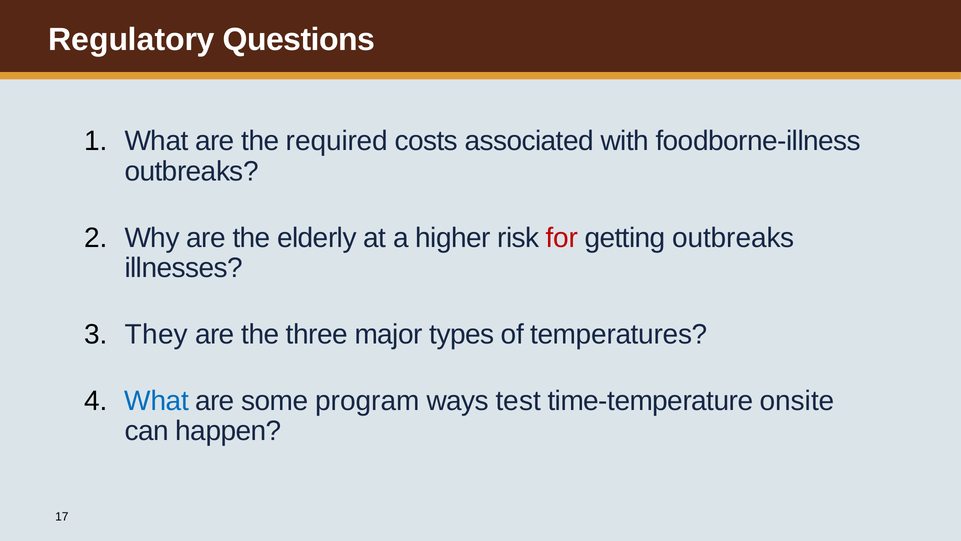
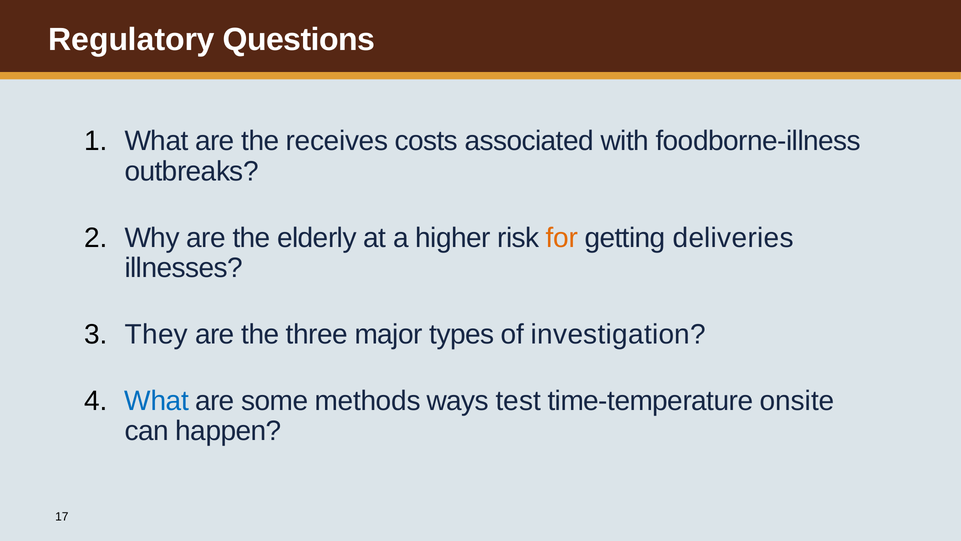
required: required -> receives
for colour: red -> orange
getting outbreaks: outbreaks -> deliveries
temperatures: temperatures -> investigation
program: program -> methods
